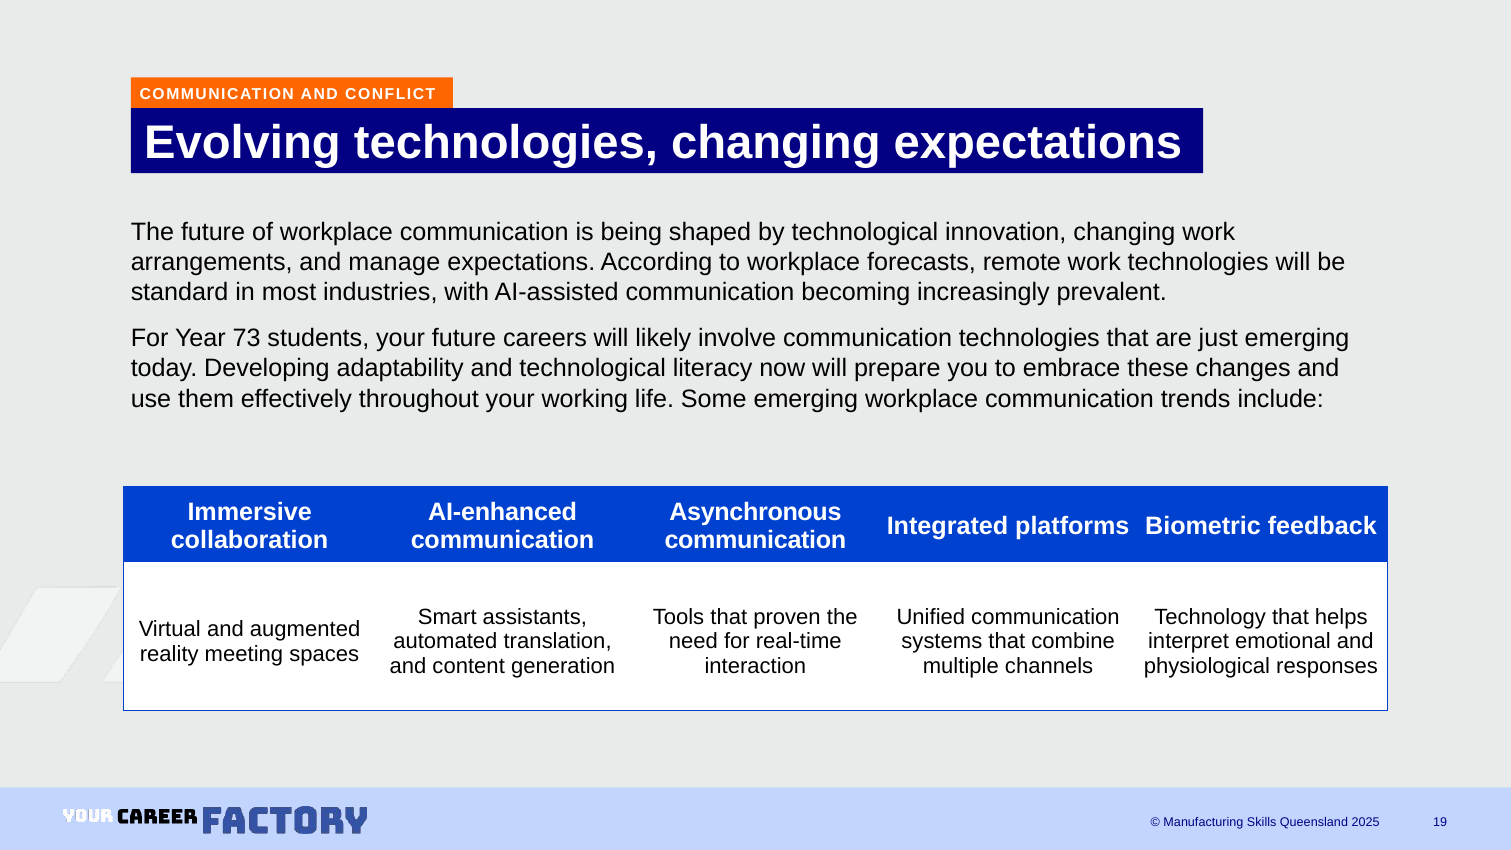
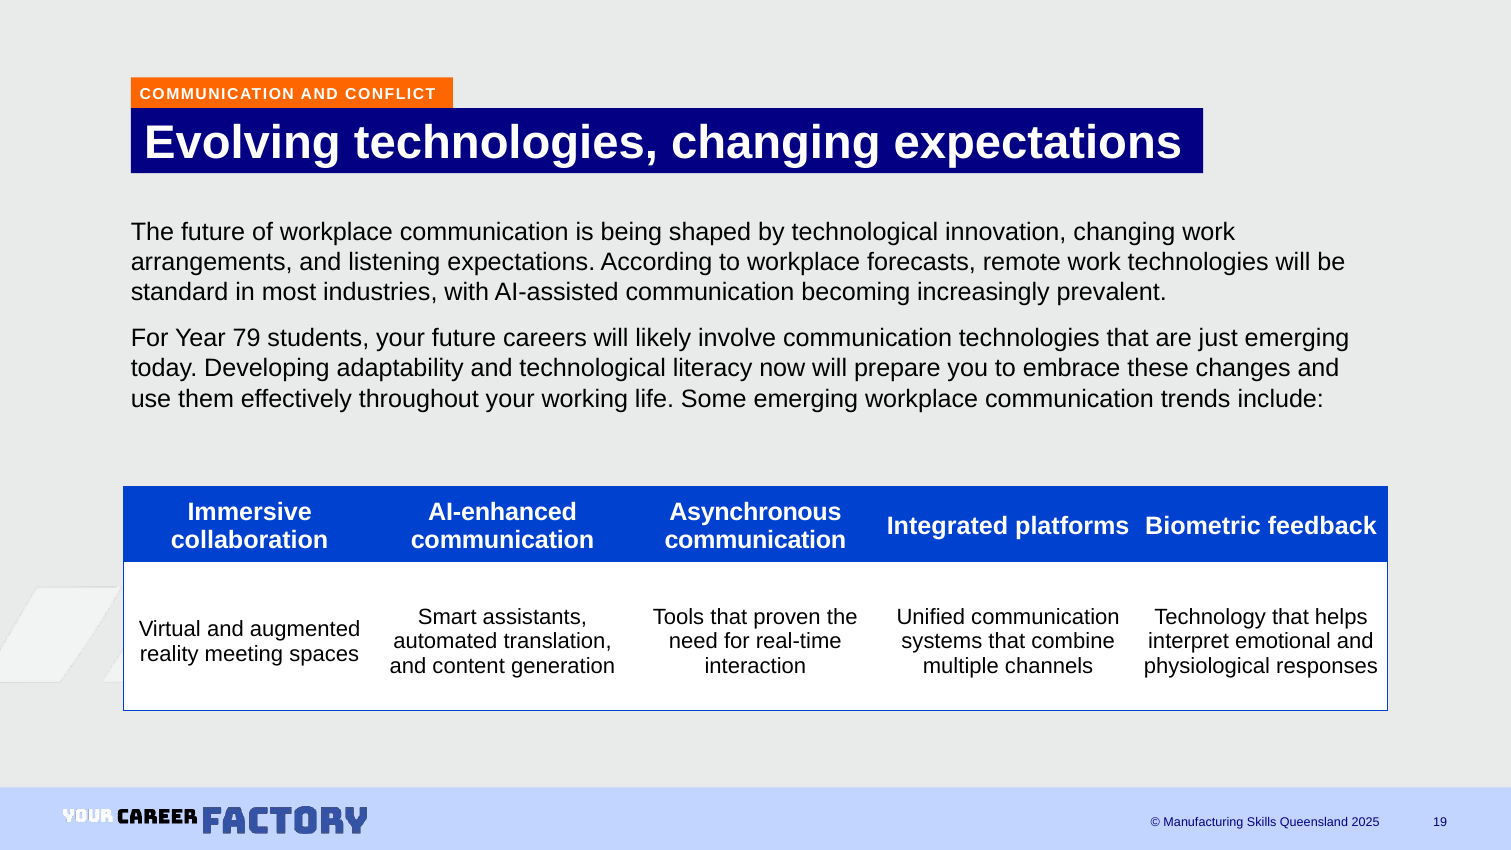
manage: manage -> listening
73: 73 -> 79
